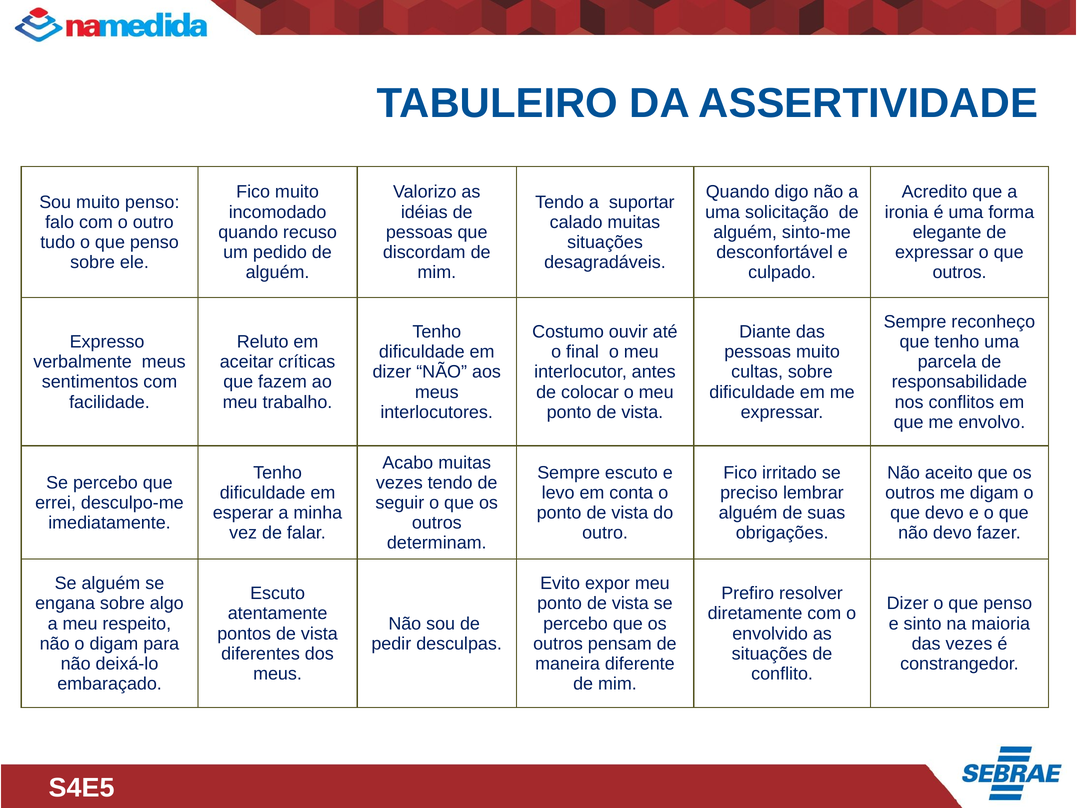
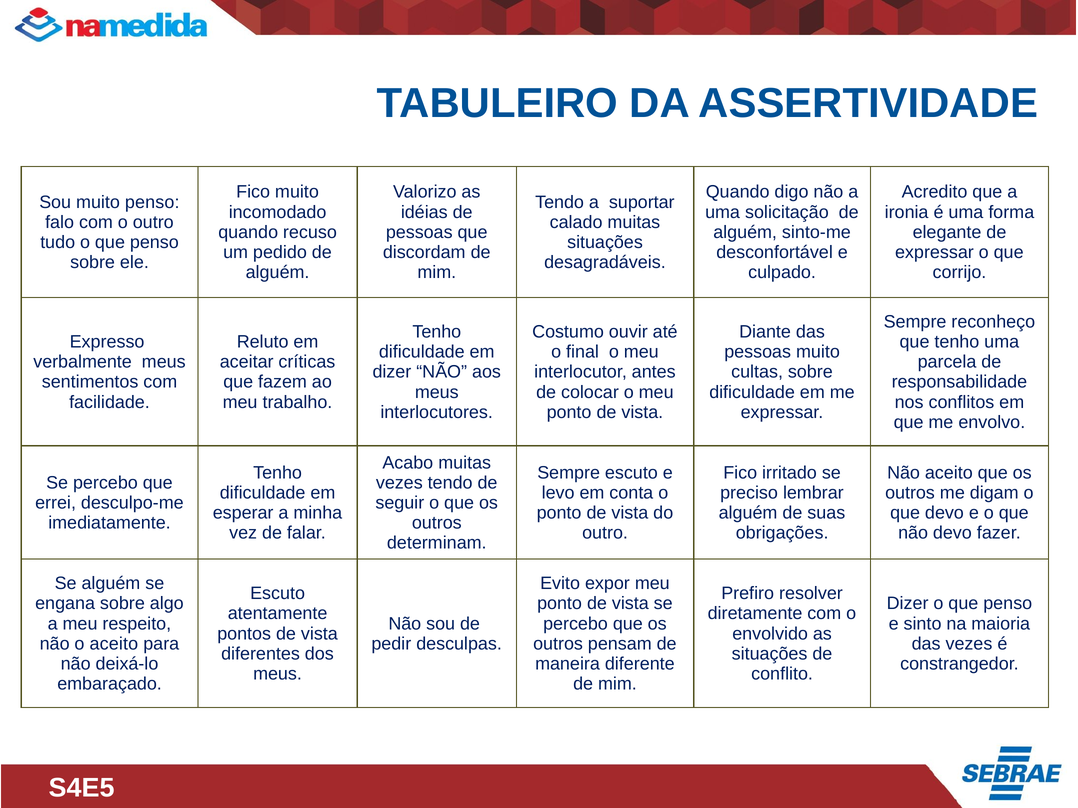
outros at (960, 273): outros -> corrijo
o digam: digam -> aceito
